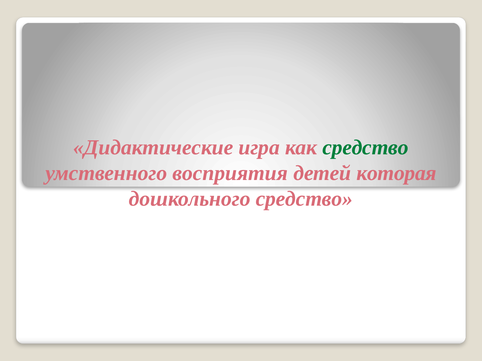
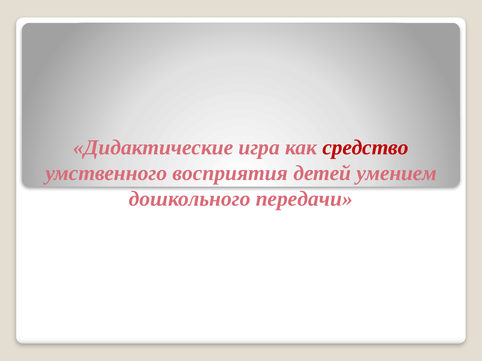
средство at (365, 148) colour: green -> red
которая: которая -> умением
дошкольного средство: средство -> передачи
